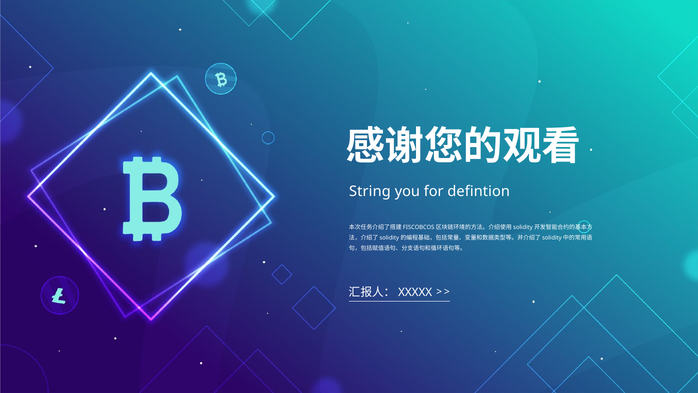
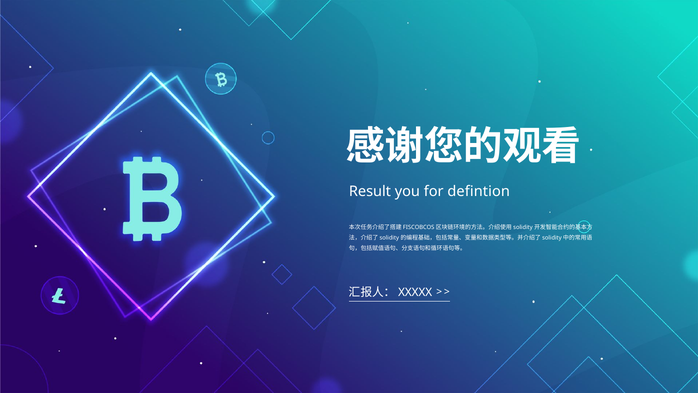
String: String -> Result
